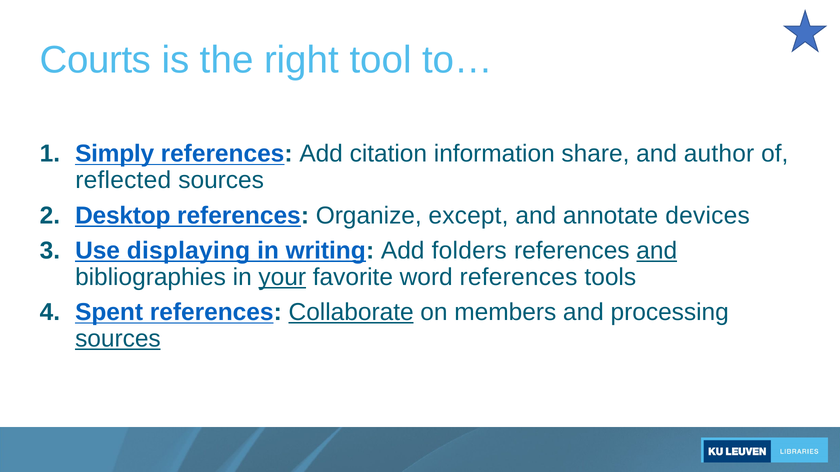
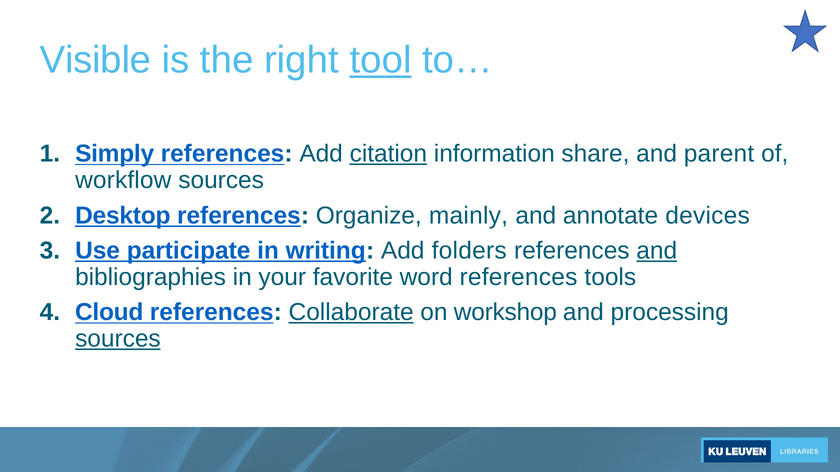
Courts: Courts -> Visible
tool underline: none -> present
citation underline: none -> present
author: author -> parent
reflected: reflected -> workflow
except: except -> mainly
displaying: displaying -> participate
your underline: present -> none
Spent: Spent -> Cloud
members: members -> workshop
